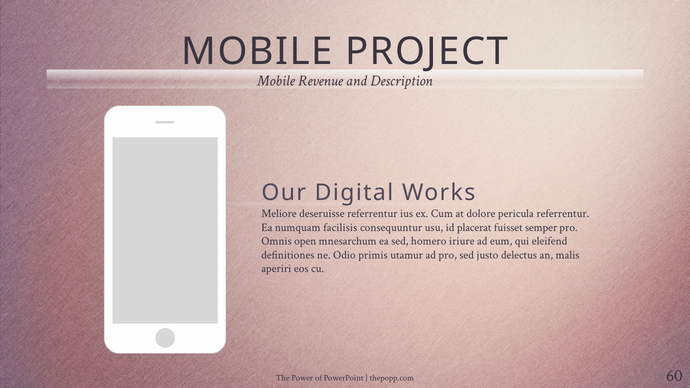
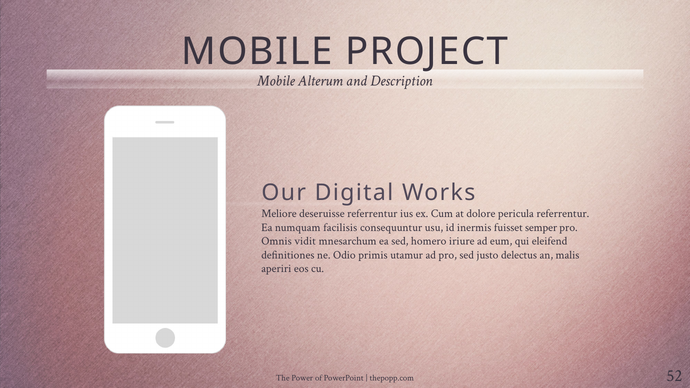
Revenue: Revenue -> Alterum
placerat: placerat -> inermis
open: open -> vidit
60: 60 -> 52
